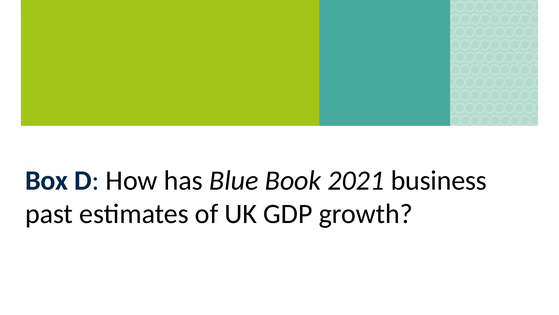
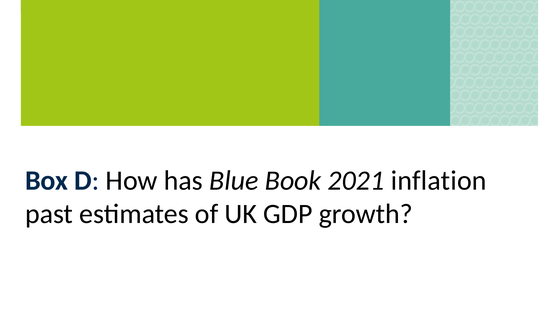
business: business -> inflation
